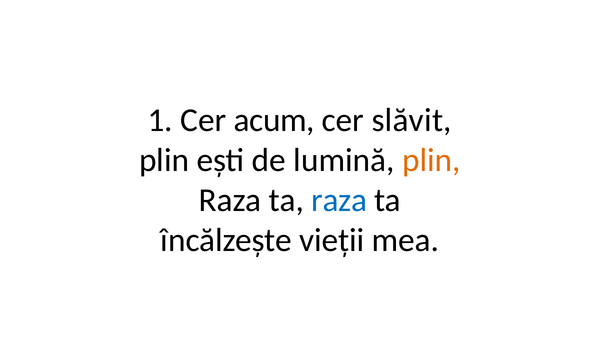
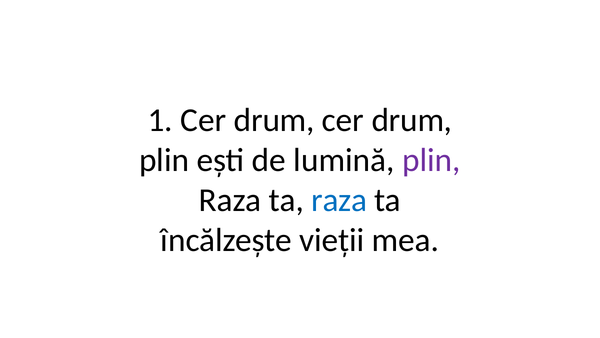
1 Cer acum: acum -> drum
slăvit at (412, 120): slăvit -> drum
plin at (431, 160) colour: orange -> purple
